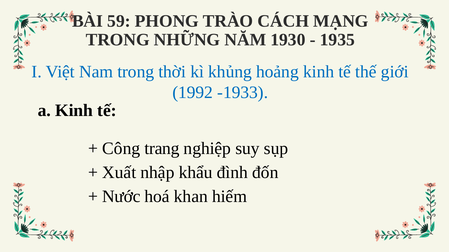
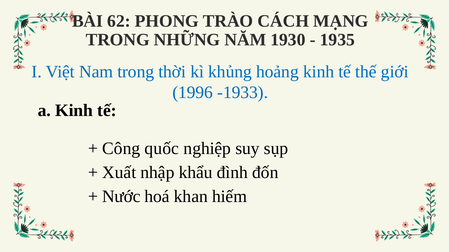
59: 59 -> 62
1992: 1992 -> 1996
trang: trang -> quốc
